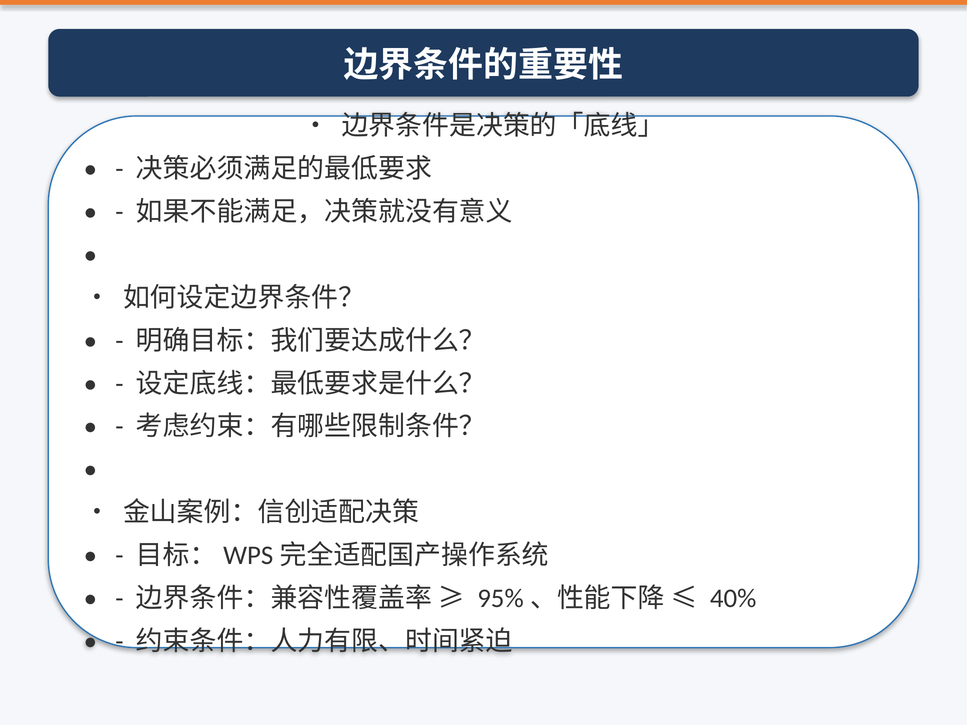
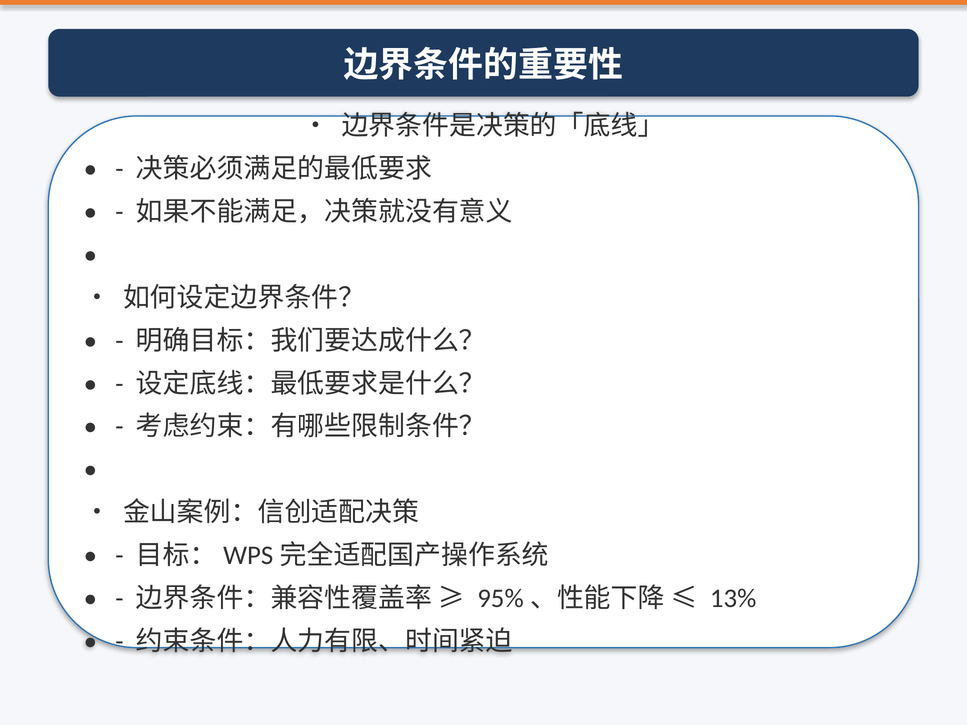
40%: 40% -> 13%
